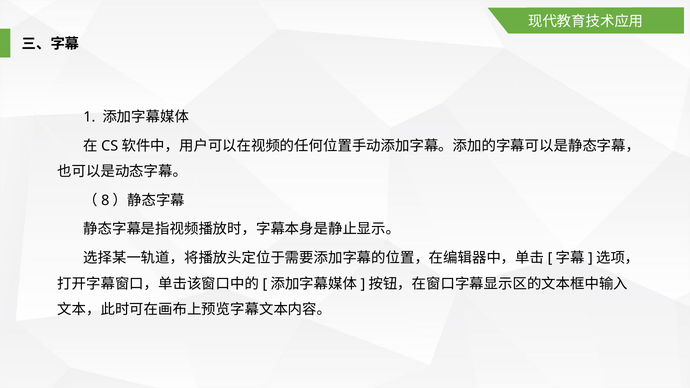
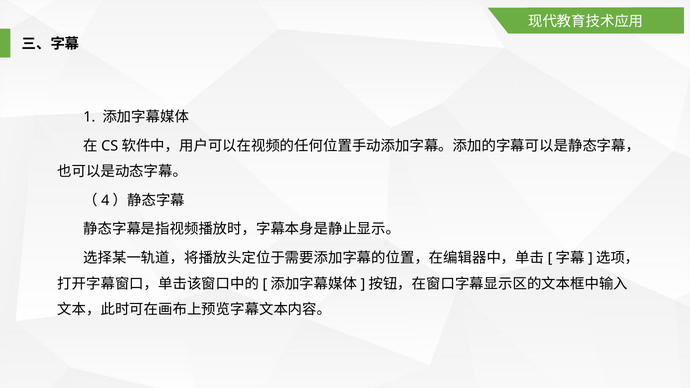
8: 8 -> 4
